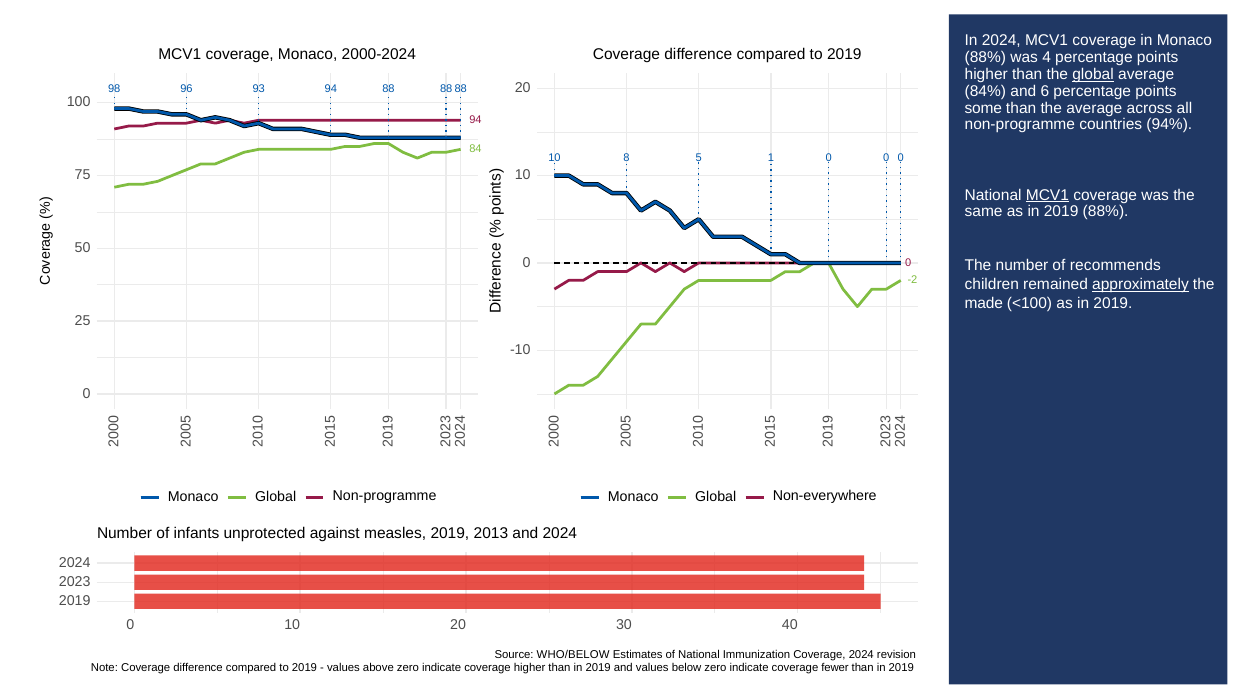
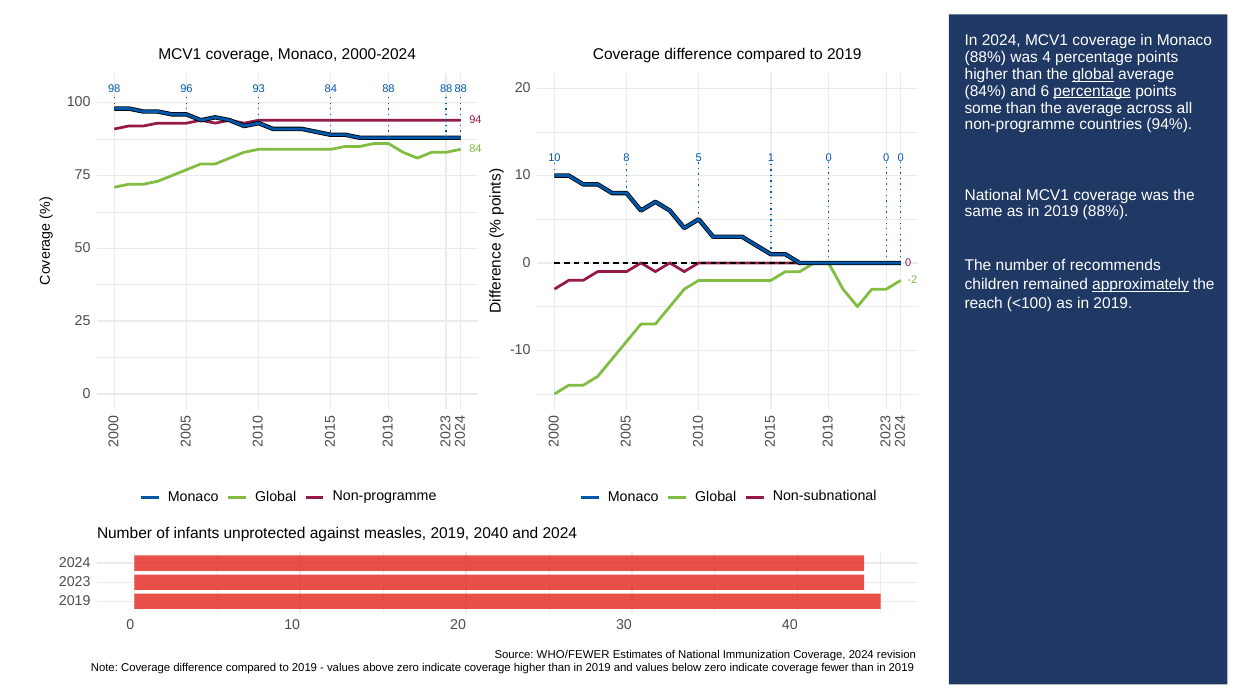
93 94: 94 -> 84
percentage at (1092, 91) underline: none -> present
MCV1 at (1047, 195) underline: present -> none
made: made -> reach
Non-everywhere: Non-everywhere -> Non-subnational
2013: 2013 -> 2040
WHO/BELOW: WHO/BELOW -> WHO/FEWER
